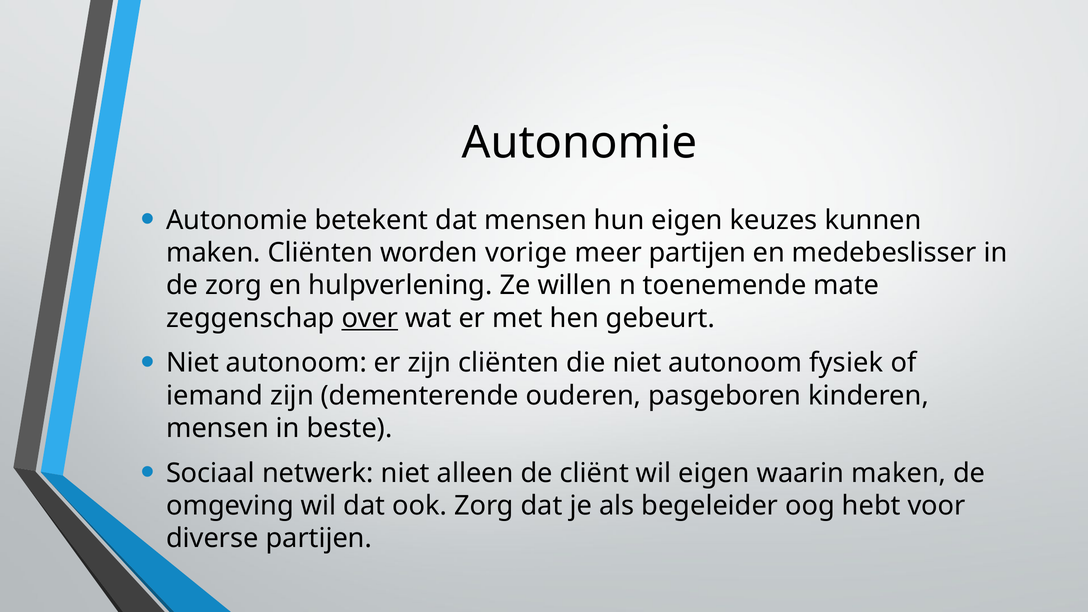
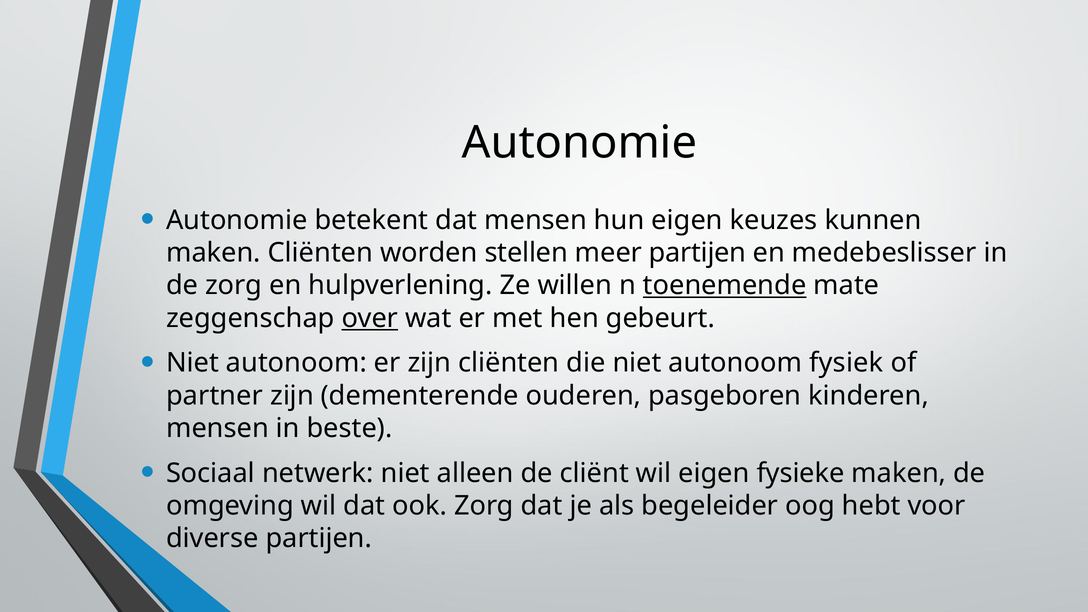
vorige: vorige -> stellen
toenemende underline: none -> present
iemand: iemand -> partner
waarin: waarin -> fysieke
